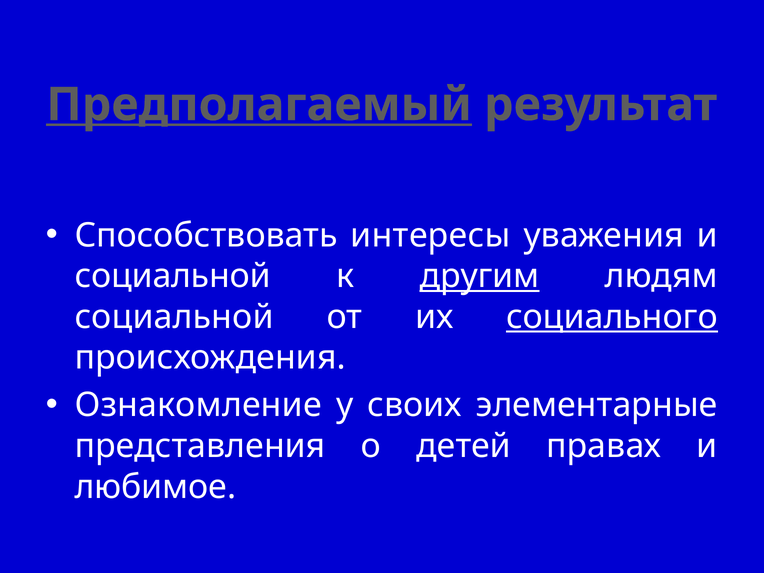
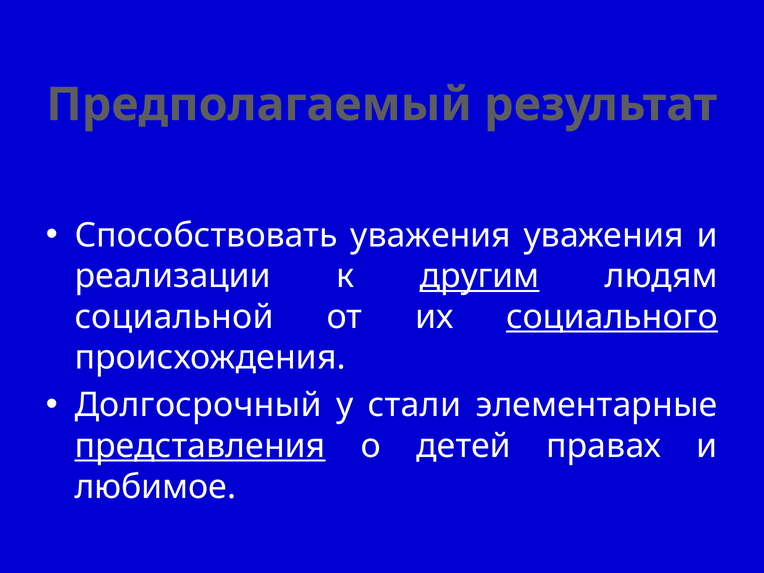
Предполагаемый underline: present -> none
Способствовать интересы: интересы -> уважения
социальной at (173, 276): социальной -> реализации
Ознакомление: Ознакомление -> Долгосрочный
своих: своих -> стали
представления underline: none -> present
